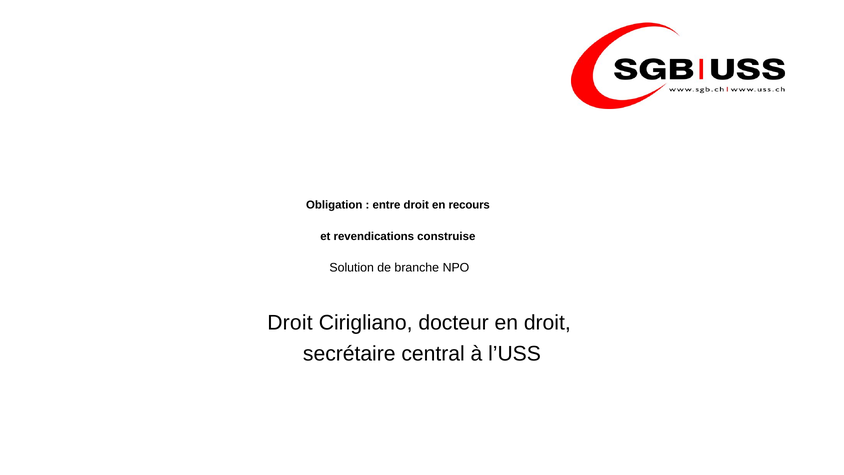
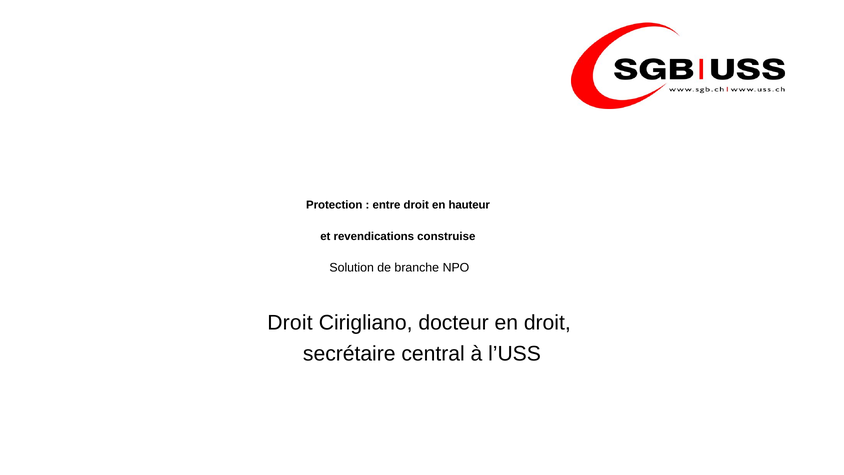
Obligation: Obligation -> Protection
recours: recours -> hauteur
